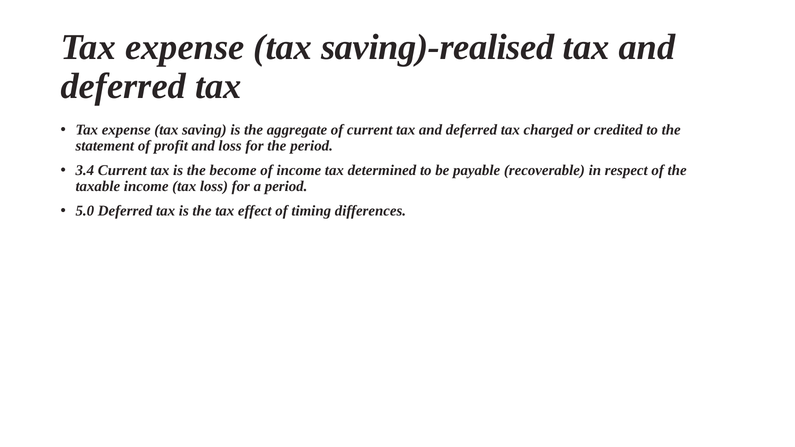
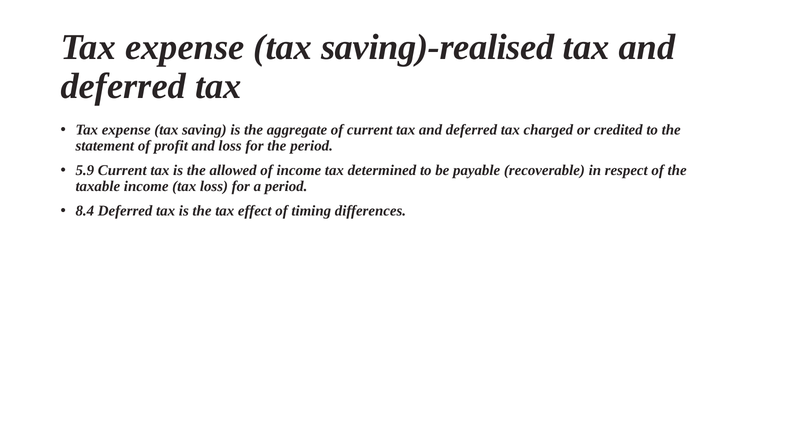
3.4: 3.4 -> 5.9
become: become -> allowed
5.0: 5.0 -> 8.4
